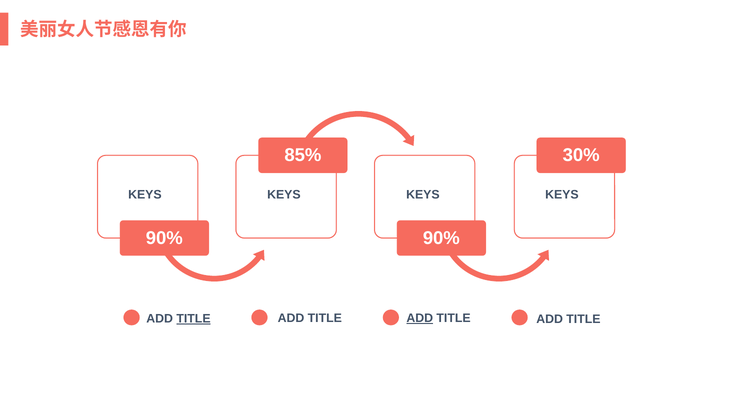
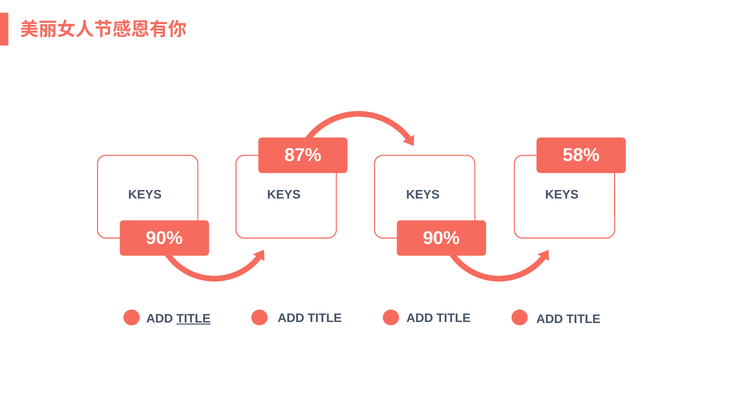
85%: 85% -> 87%
30%: 30% -> 58%
ADD at (420, 318) underline: present -> none
